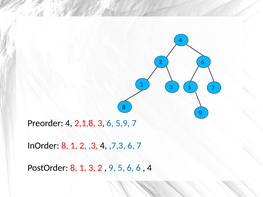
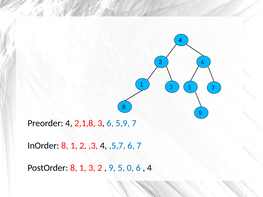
,7,3: ,7,3 -> ,5,7
5 6: 6 -> 0
